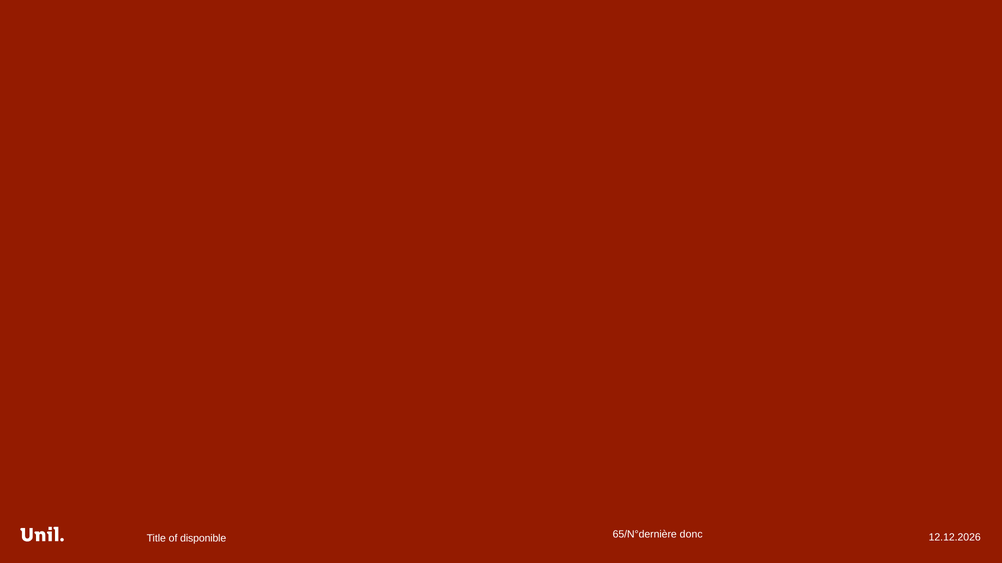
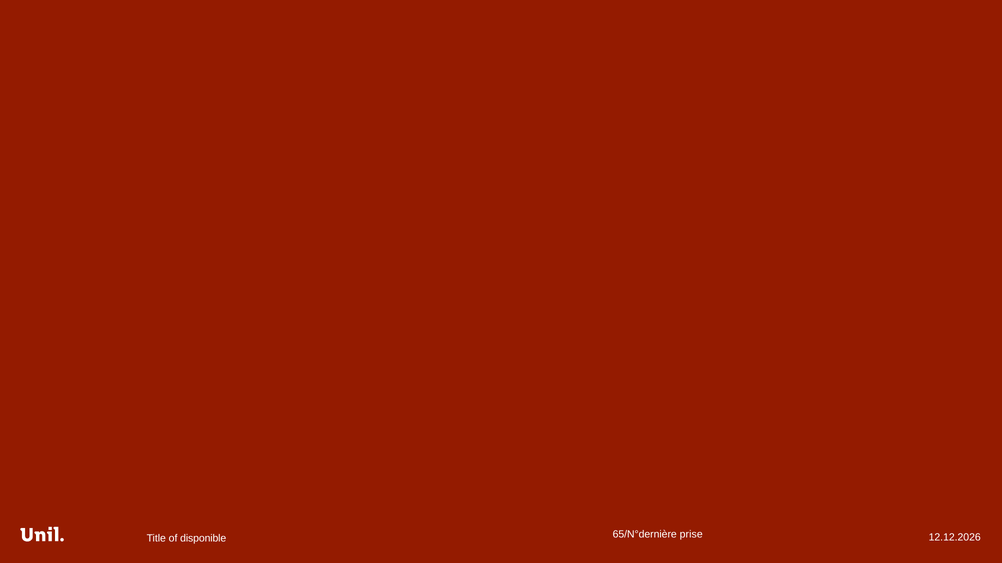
donc: donc -> prise
